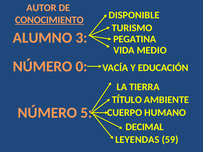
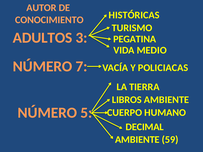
DISPONIBLE: DISPONIBLE -> HISTÓRICAS
CONOCIMIENTO underline: present -> none
ALUMNO: ALUMNO -> ADULTOS
0: 0 -> 7
EDUCACIÓN: EDUCACIÓN -> POLICIACAS
TÍTULO: TÍTULO -> LIBROS
LEYENDAS at (137, 140): LEYENDAS -> AMBIENTE
